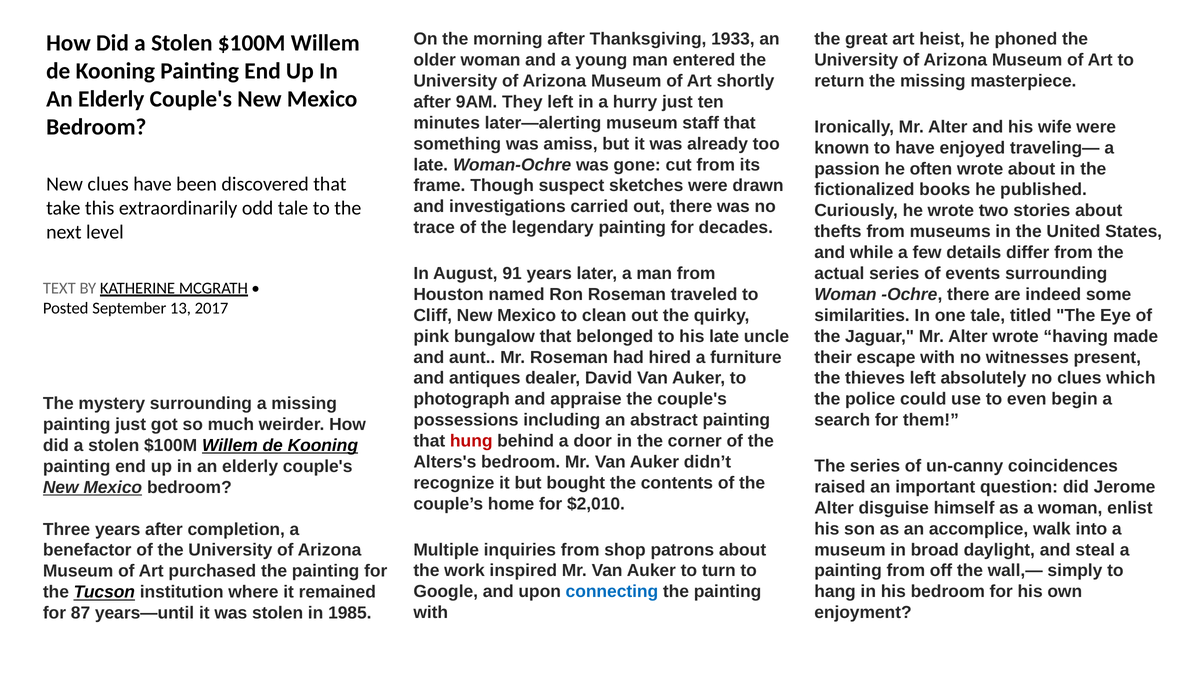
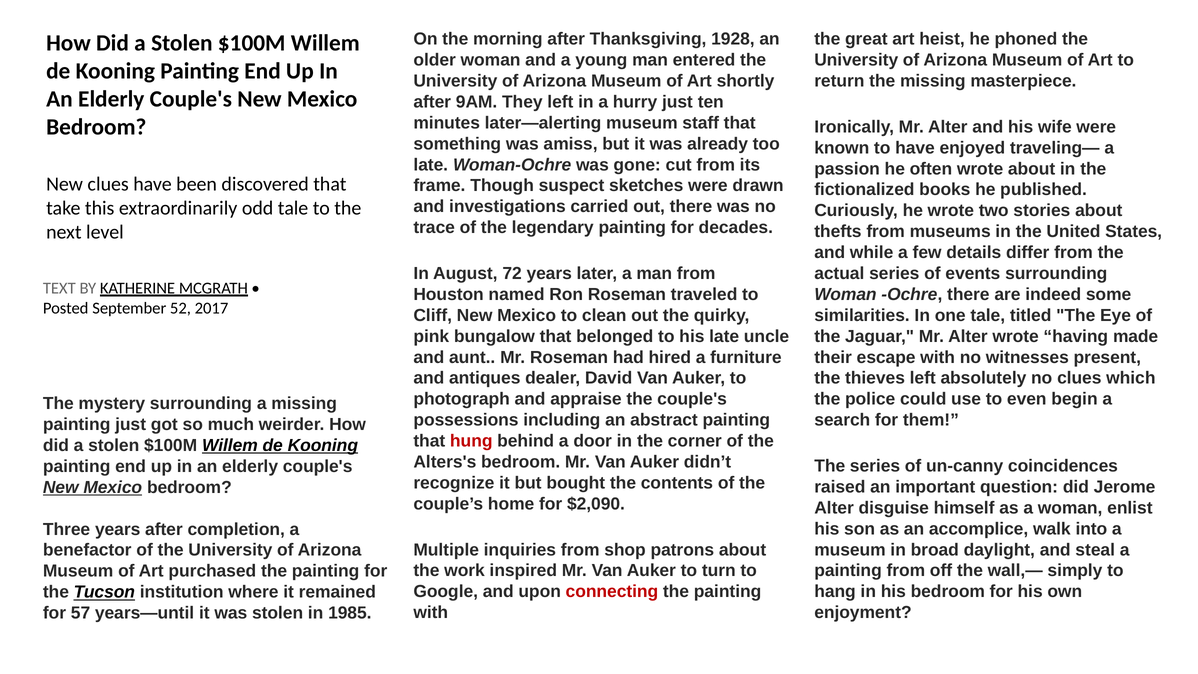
1933: 1933 -> 1928
91: 91 -> 72
13: 13 -> 52
$2,010: $2,010 -> $2,090
connecting colour: blue -> red
87: 87 -> 57
